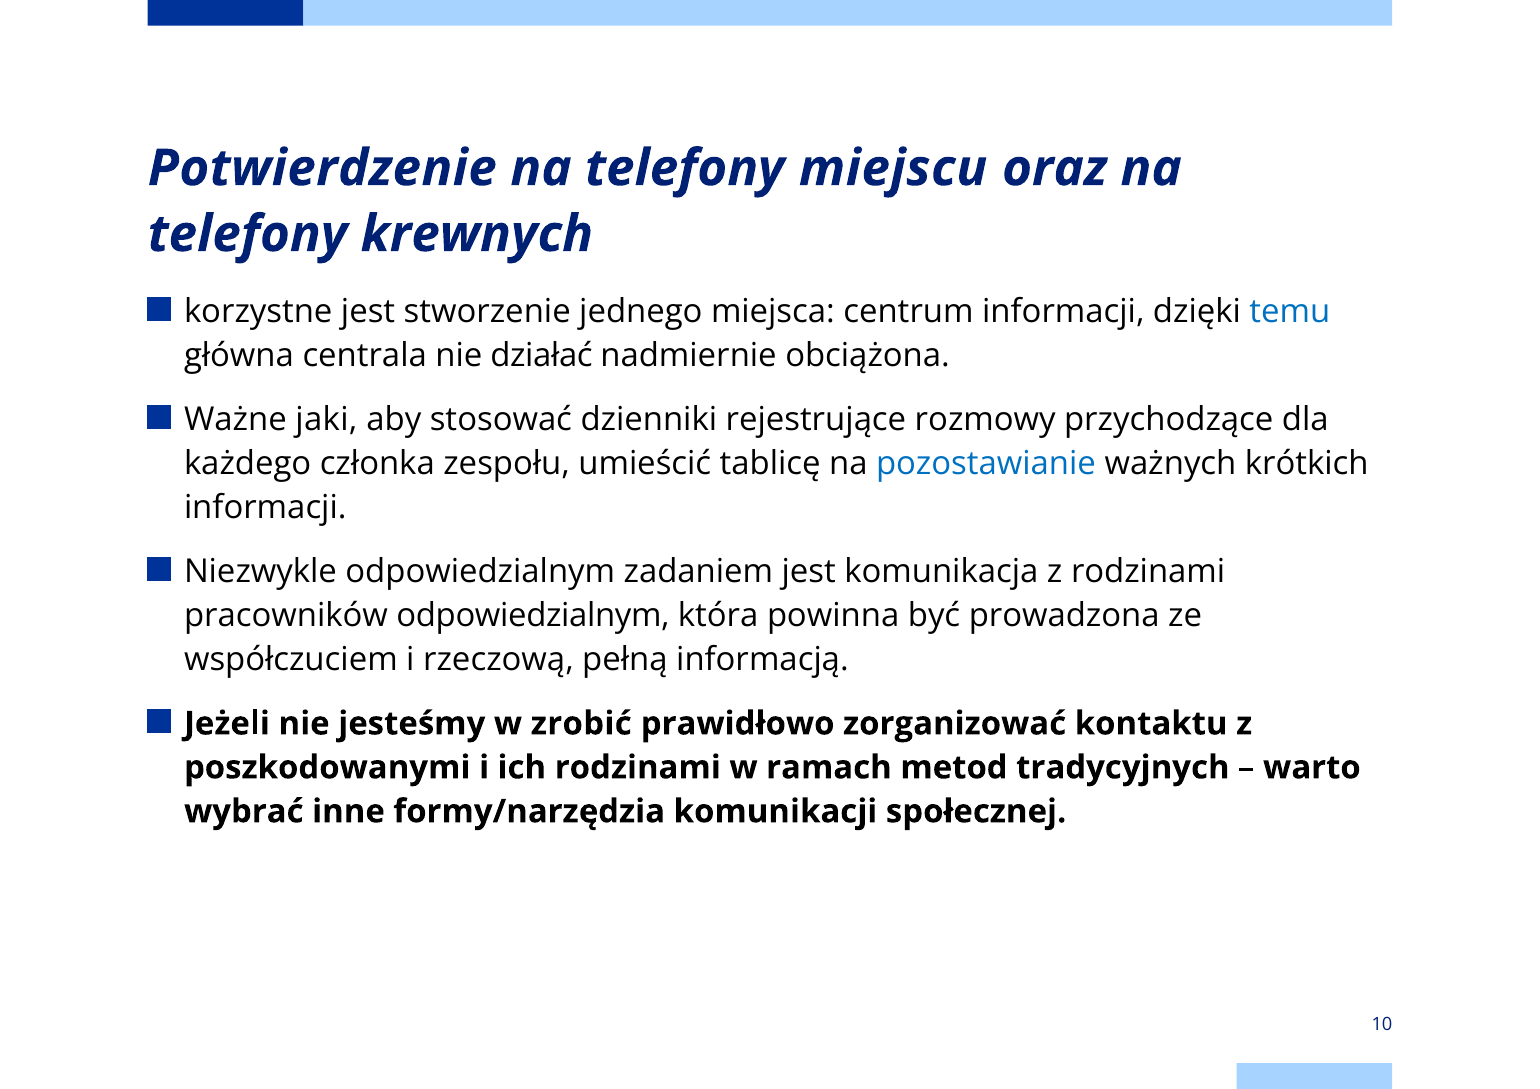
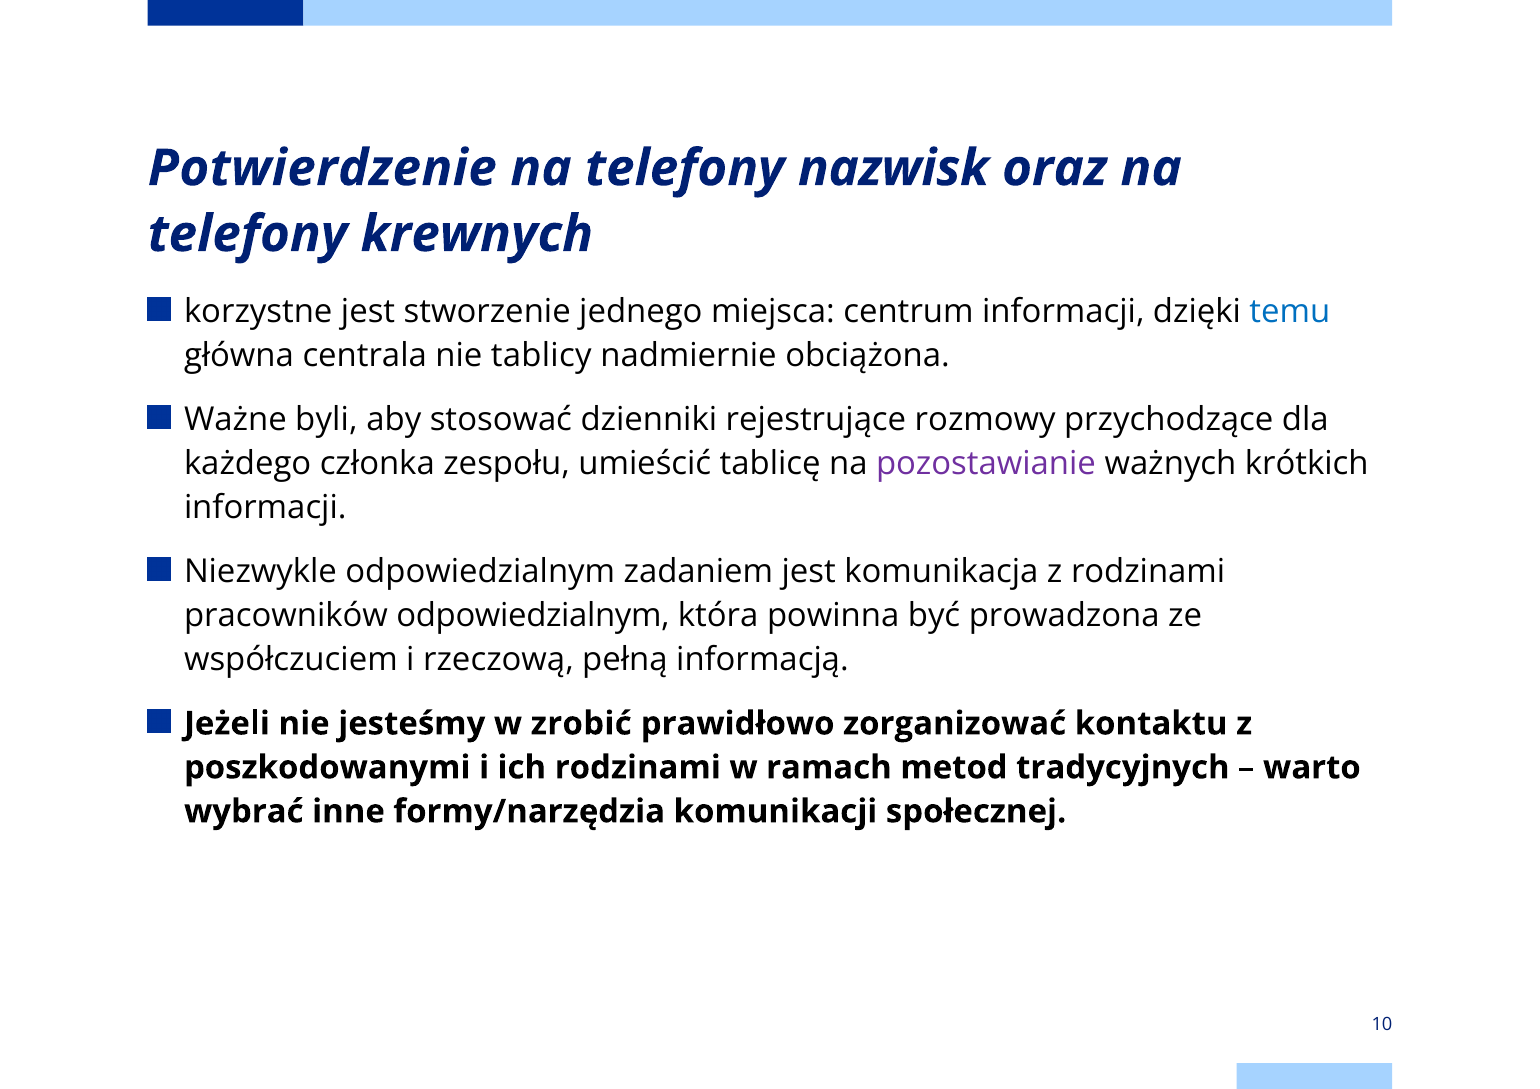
miejscu: miejscu -> nazwisk
działać: działać -> tablicy
jaki: jaki -> byli
pozostawianie colour: blue -> purple
